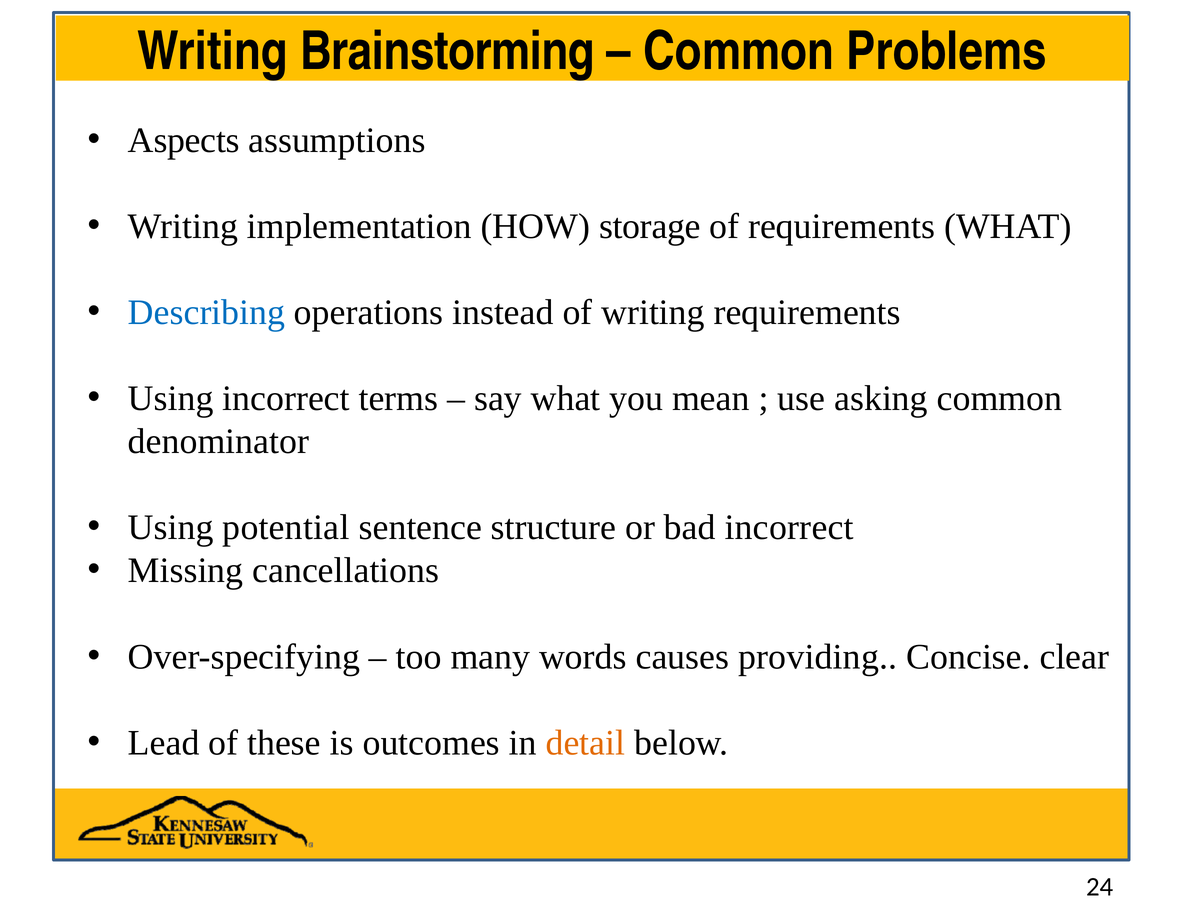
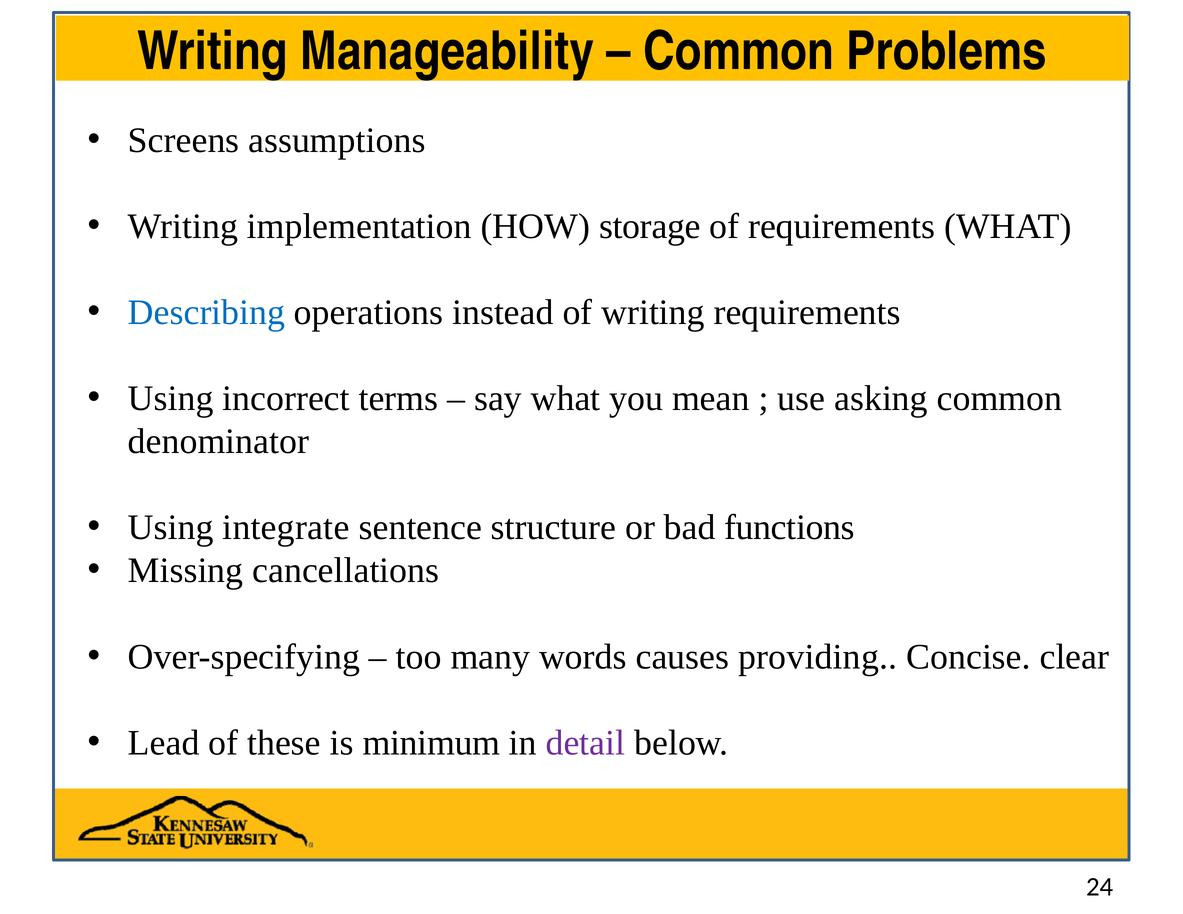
Brainstorming: Brainstorming -> Manageability
Aspects: Aspects -> Screens
potential: potential -> integrate
bad incorrect: incorrect -> functions
outcomes: outcomes -> minimum
detail colour: orange -> purple
